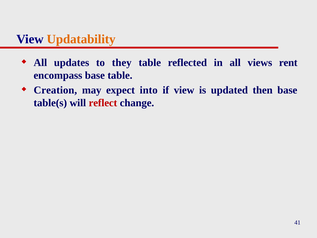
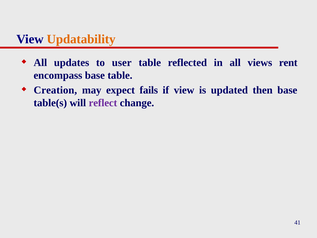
they: they -> user
into: into -> fails
reflect colour: red -> purple
